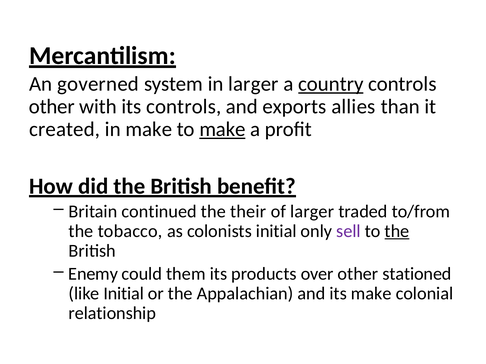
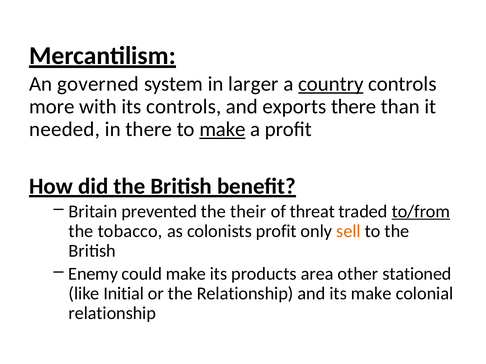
other at (52, 107): other -> more
exports allies: allies -> there
created: created -> needed
in make: make -> there
continued: continued -> prevented
of larger: larger -> threat
to/from underline: none -> present
colonists initial: initial -> profit
sell colour: purple -> orange
the at (397, 231) underline: present -> none
could them: them -> make
over: over -> area
the Appalachian: Appalachian -> Relationship
